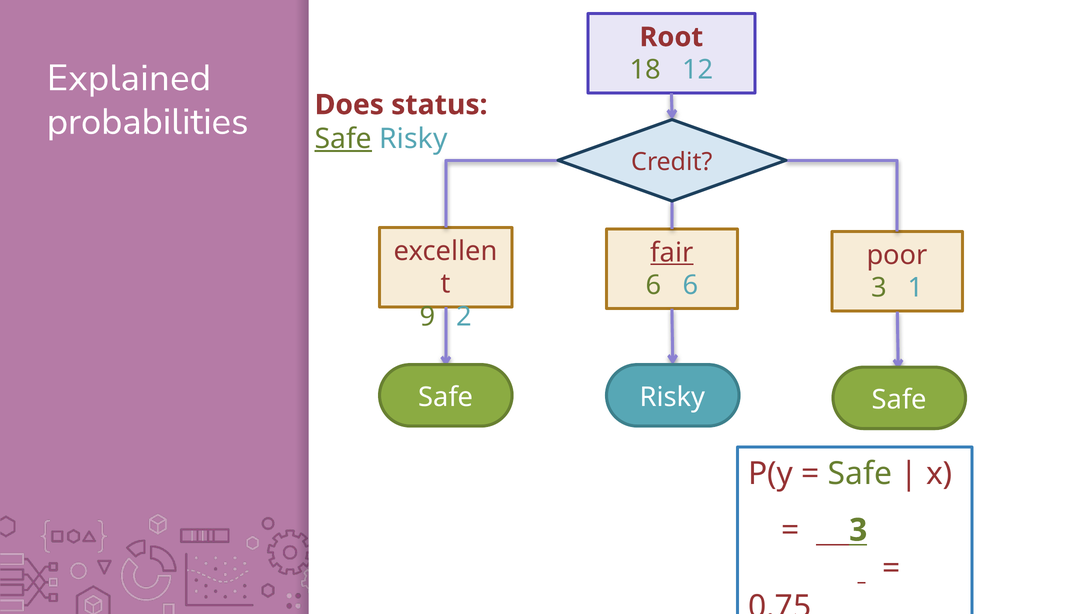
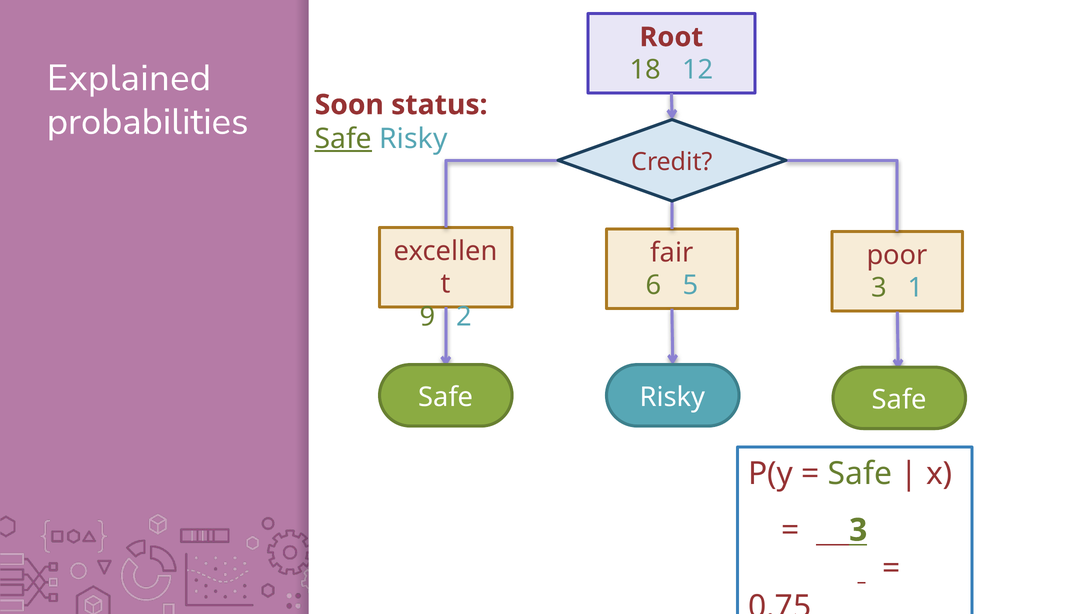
Does: Does -> Soon
fair underline: present -> none
6 6: 6 -> 5
